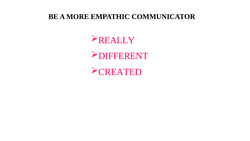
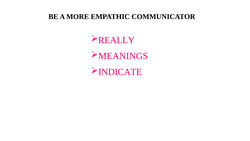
DIFFERENT: DIFFERENT -> MEANINGS
CREATED: CREATED -> INDICATE
